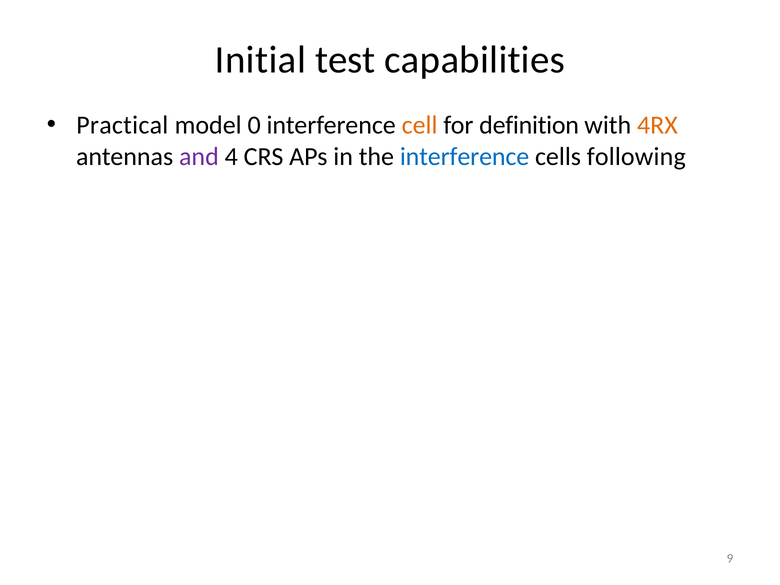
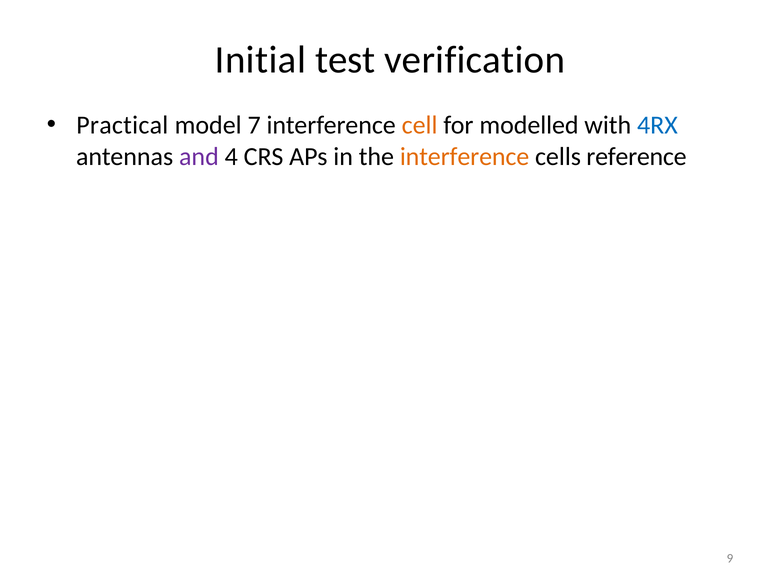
capabilities: capabilities -> verification
0: 0 -> 7
definition: definition -> modelled
4RX colour: orange -> blue
interference at (465, 157) colour: blue -> orange
following: following -> reference
